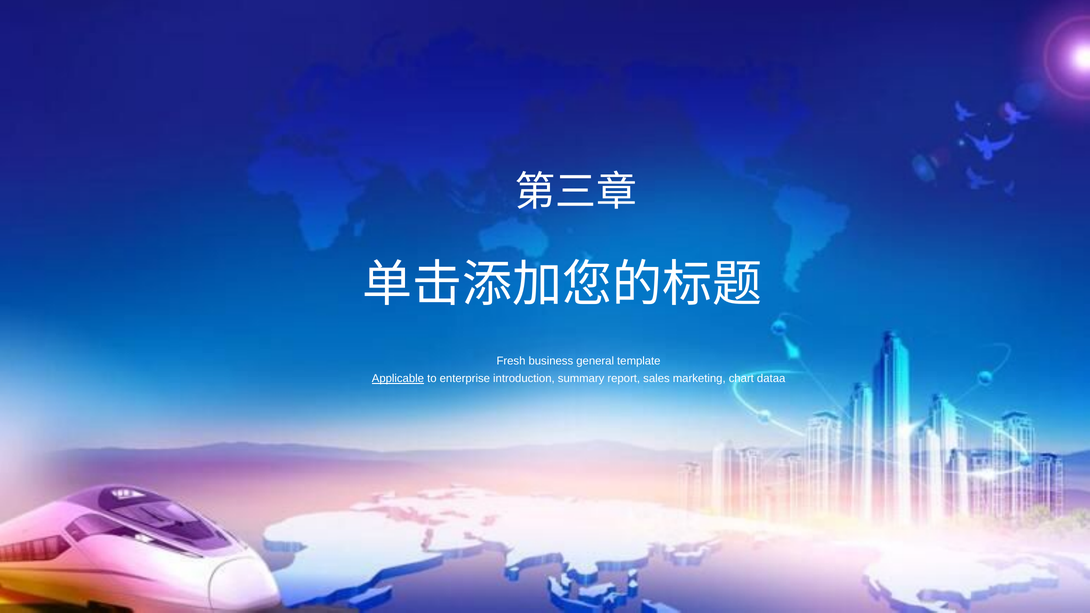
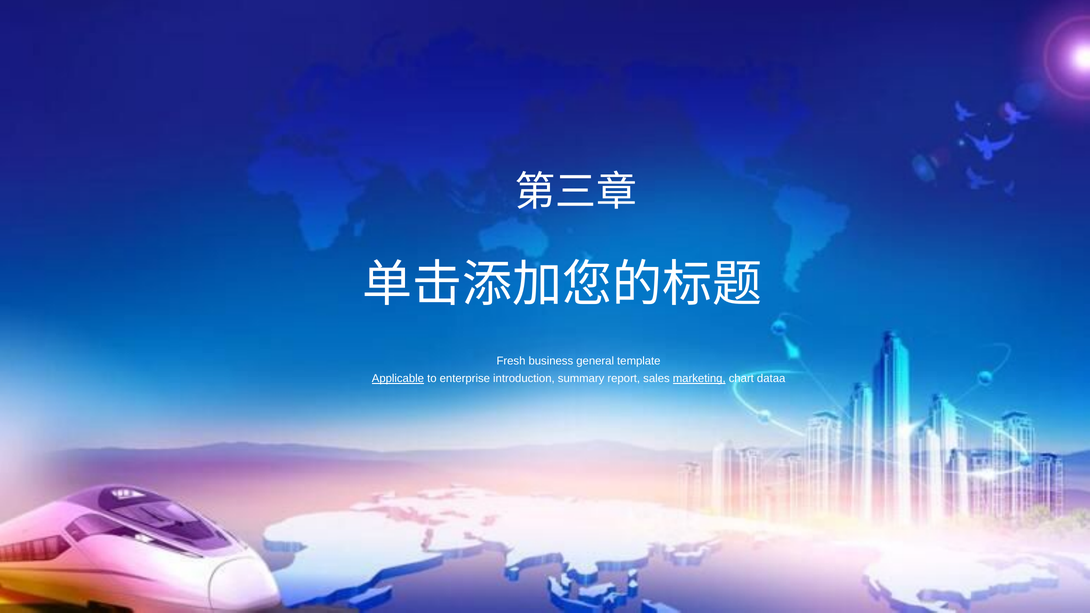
marketing underline: none -> present
